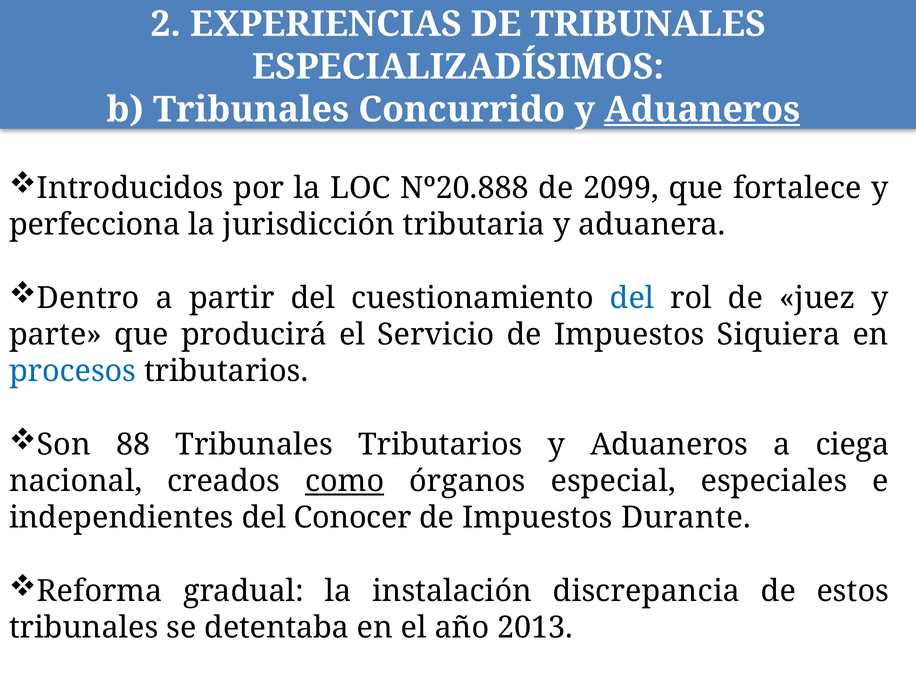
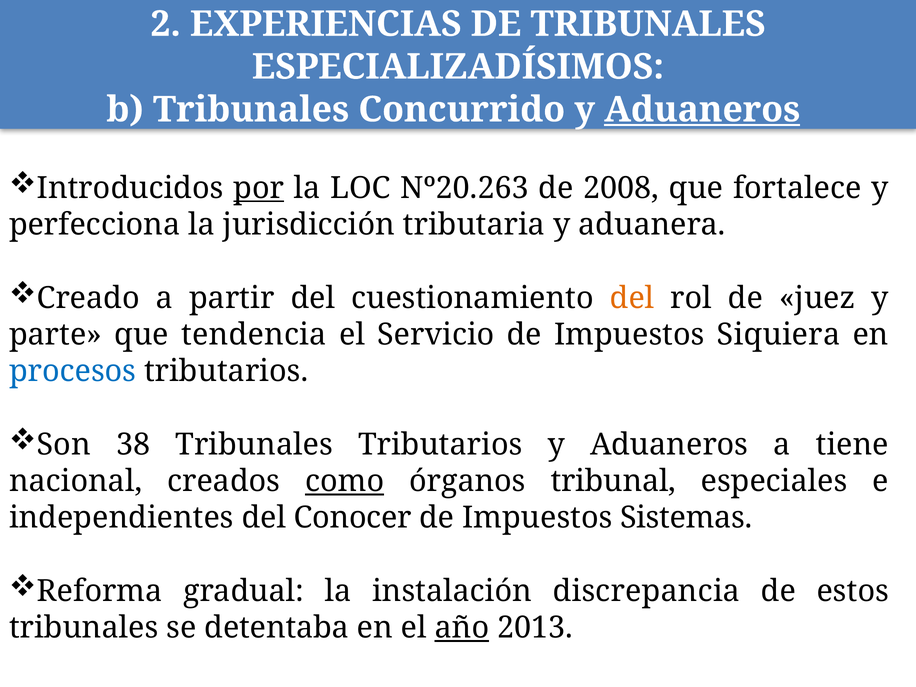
por underline: none -> present
Nº20.888: Nº20.888 -> Nº20.263
2099: 2099 -> 2008
Dentro: Dentro -> Creado
del at (632, 298) colour: blue -> orange
producirá: producirá -> tendencia
88: 88 -> 38
ciega: ciega -> tiene
especial: especial -> tribunal
Durante: Durante -> Sistemas
año underline: none -> present
